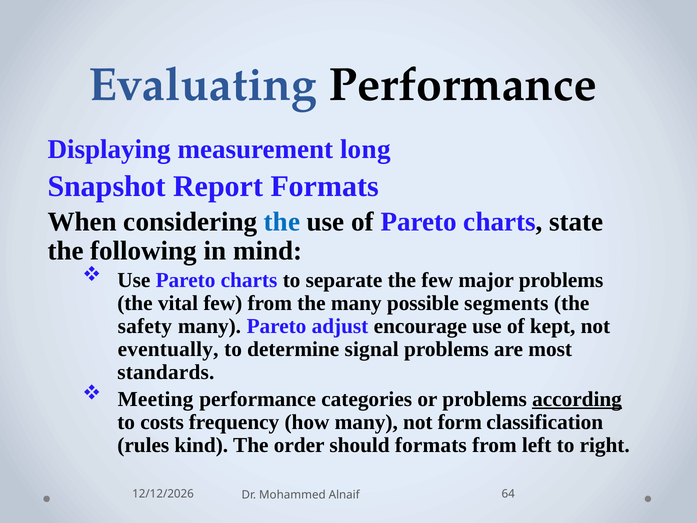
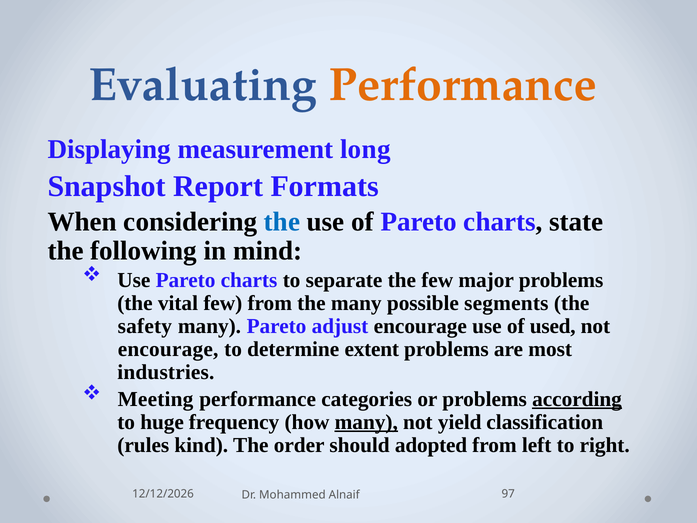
Performance at (463, 85) colour: black -> orange
kept: kept -> used
eventually at (168, 349): eventually -> encourage
signal: signal -> extent
standards: standards -> industries
costs: costs -> huge
many at (366, 422) underline: none -> present
form: form -> yield
should formats: formats -> adopted
64: 64 -> 97
